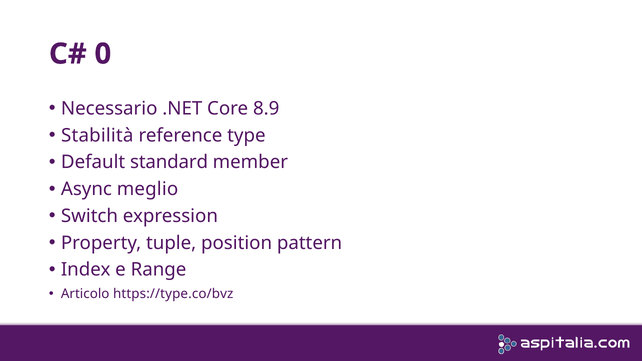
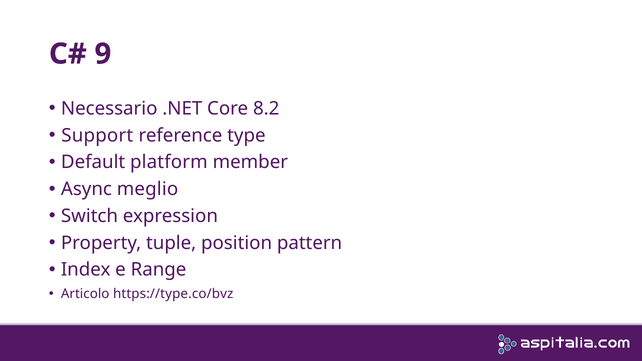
0: 0 -> 9
8.9: 8.9 -> 8.2
Stabilità: Stabilità -> Support
standard: standard -> platform
